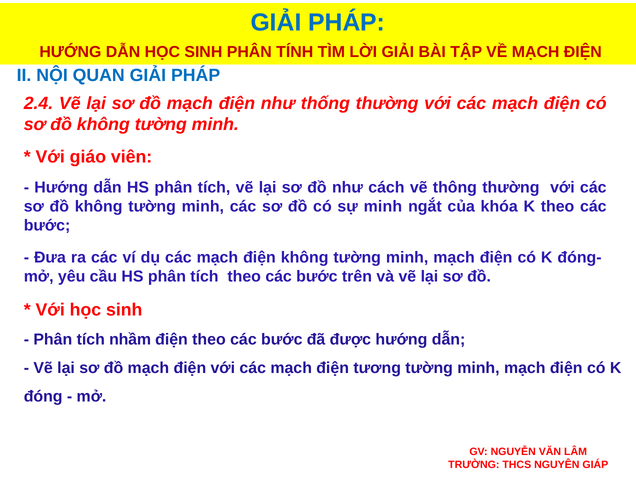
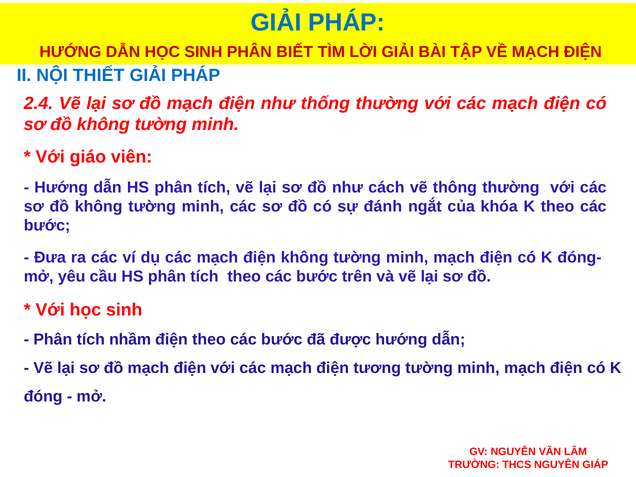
TÍNH: TÍNH -> BIẾT
QUAN: QUAN -> THIẾT
sự minh: minh -> đánh
